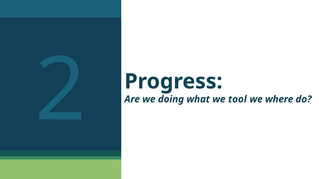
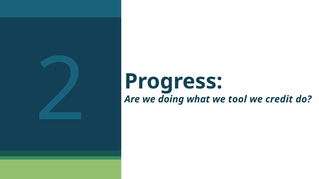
where: where -> credit
